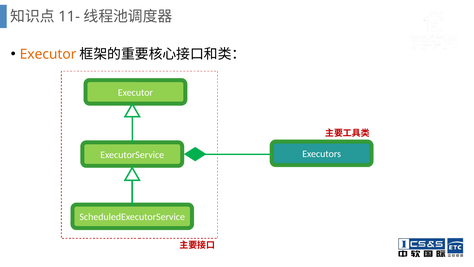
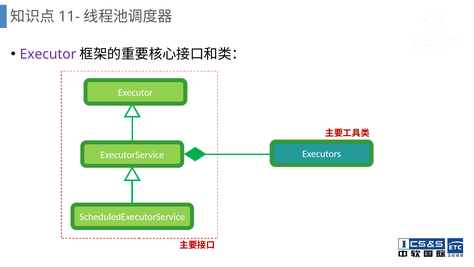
Executor at (48, 54) colour: orange -> purple
